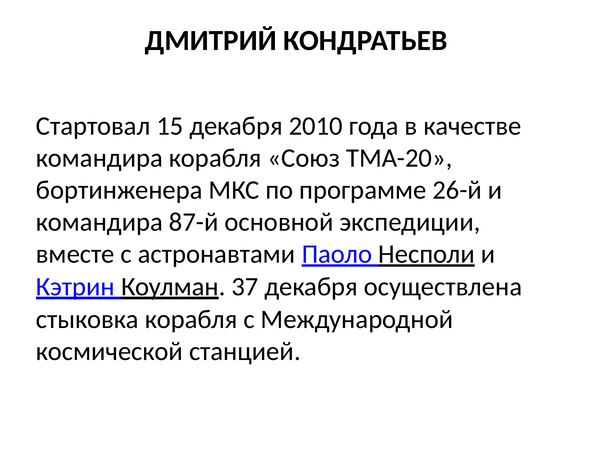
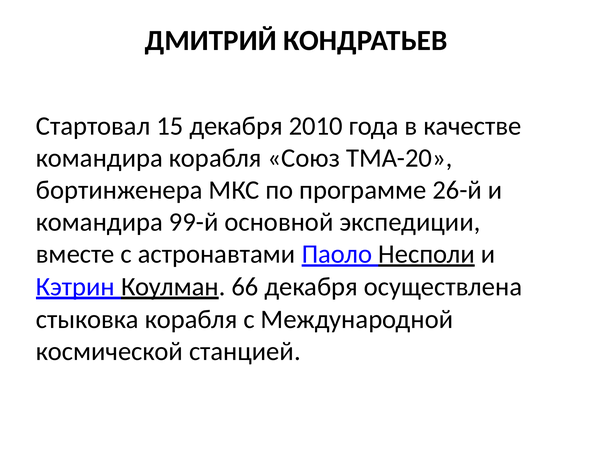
87-й: 87-й -> 99-й
37: 37 -> 66
